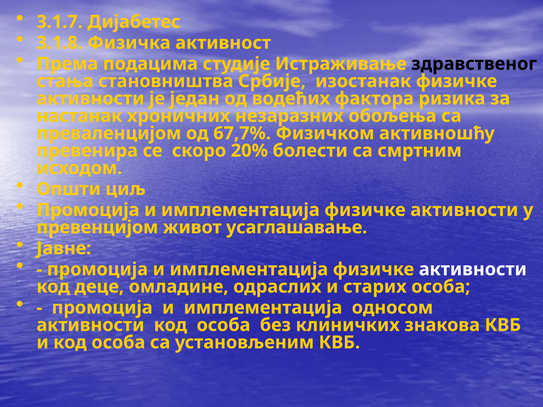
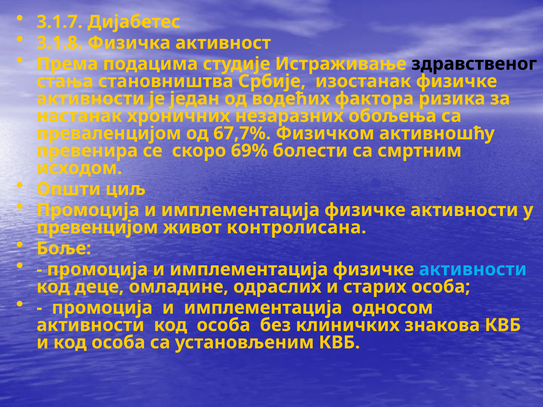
20%: 20% -> 69%
усаглашавање: усаглашавање -> контролисана
Јавне: Јавне -> Боље
активности at (473, 269) colour: white -> light blue
